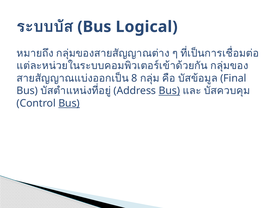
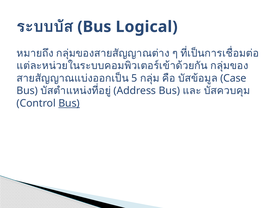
8: 8 -> 5
Final: Final -> Case
Bus at (169, 91) underline: present -> none
